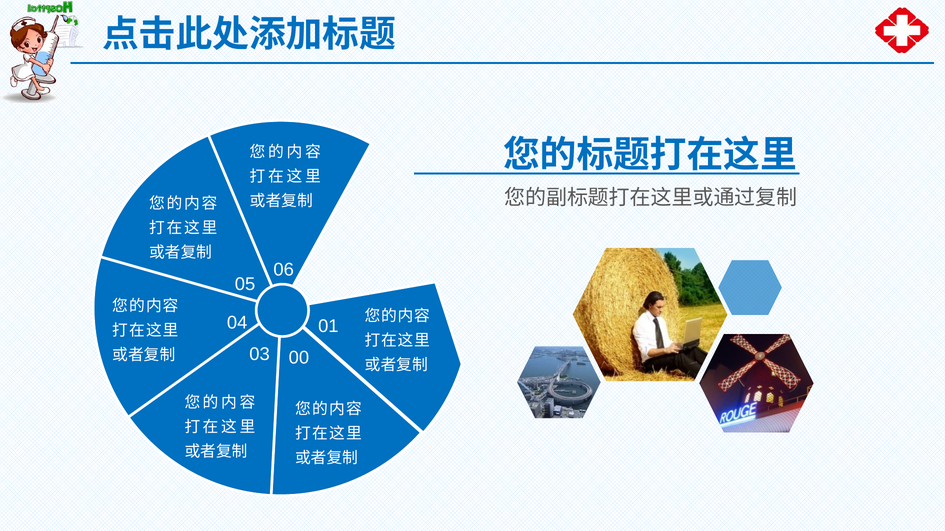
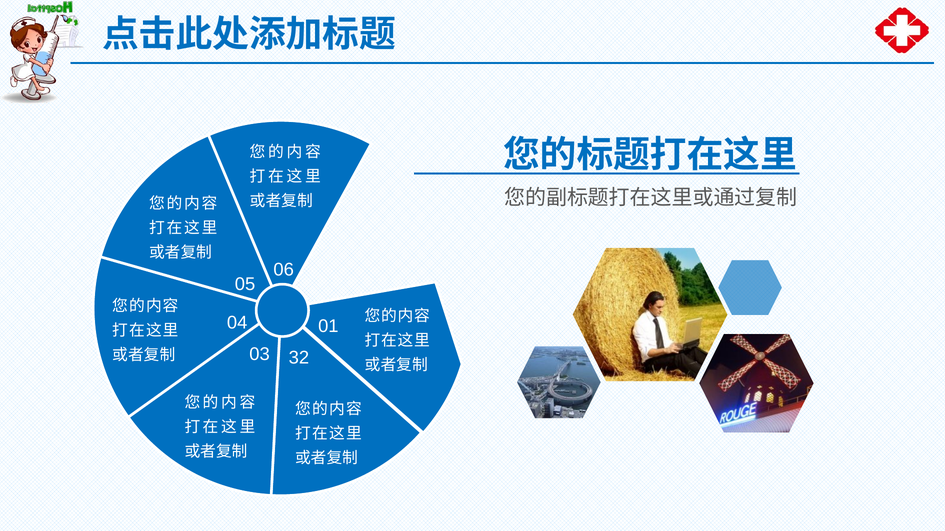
00: 00 -> 32
